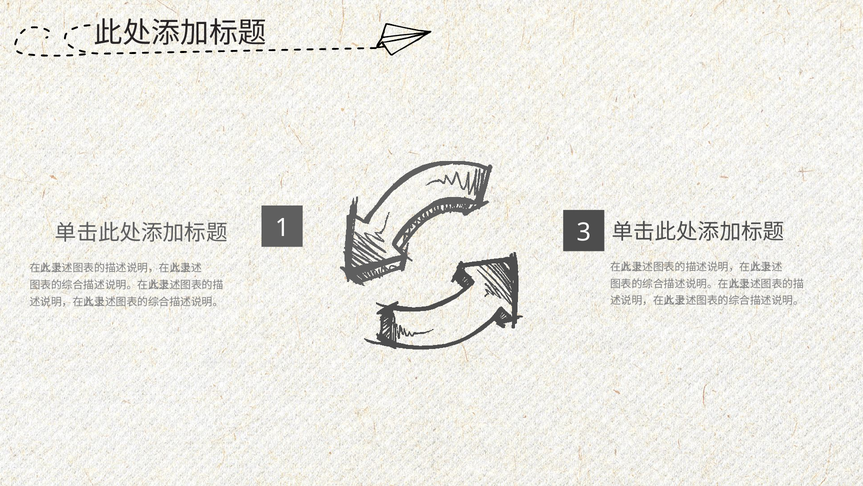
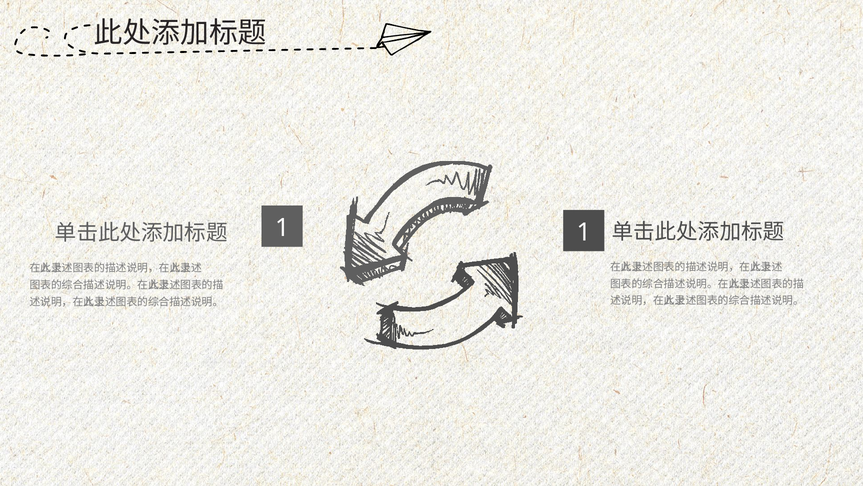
3 at (584, 232): 3 -> 1
